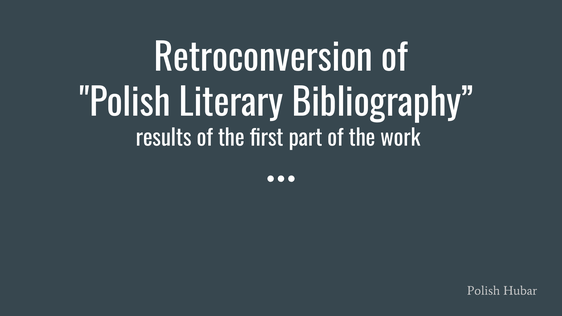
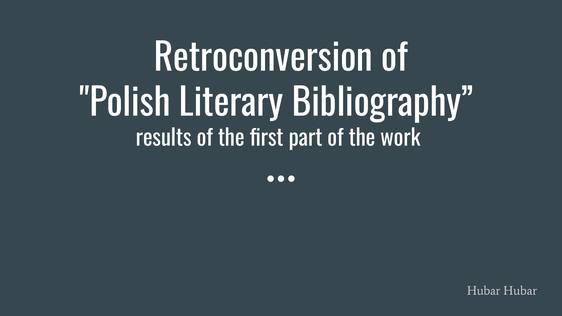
Polish at (484, 291): Polish -> Hubar
